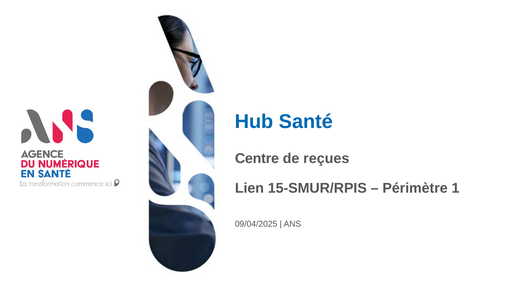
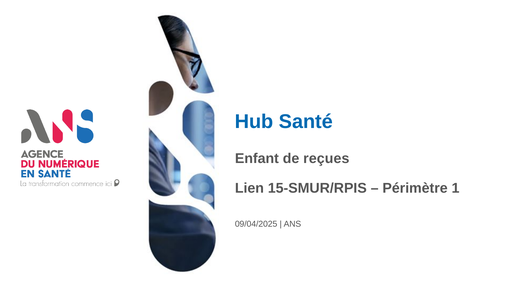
Centre: Centre -> Enfant
